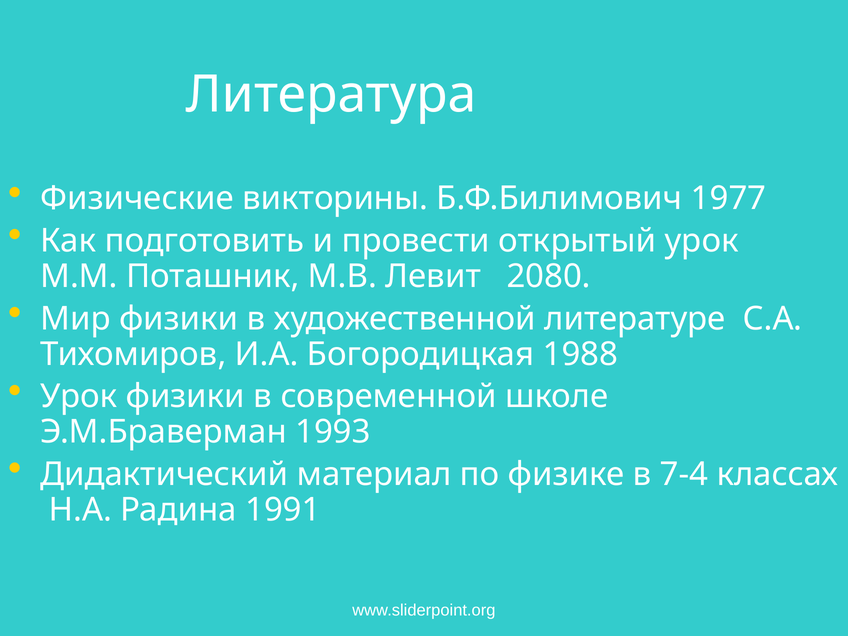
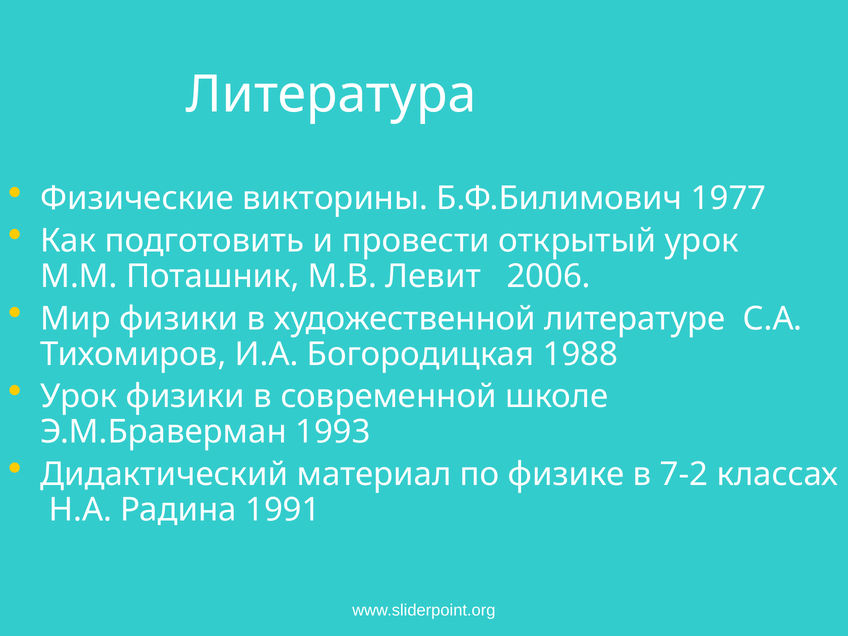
2080: 2080 -> 2006
7-4: 7-4 -> 7-2
